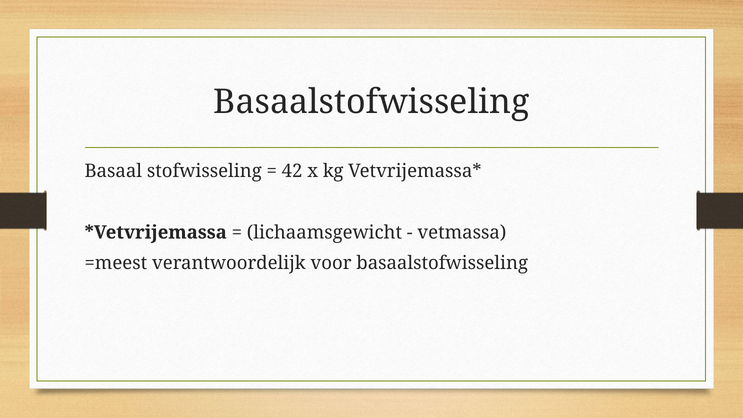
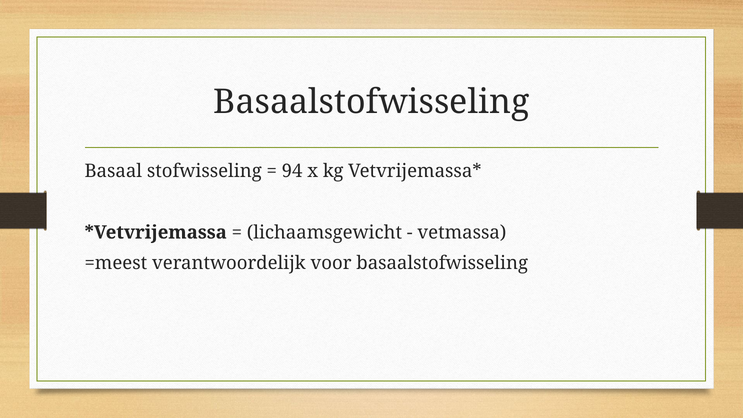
42: 42 -> 94
